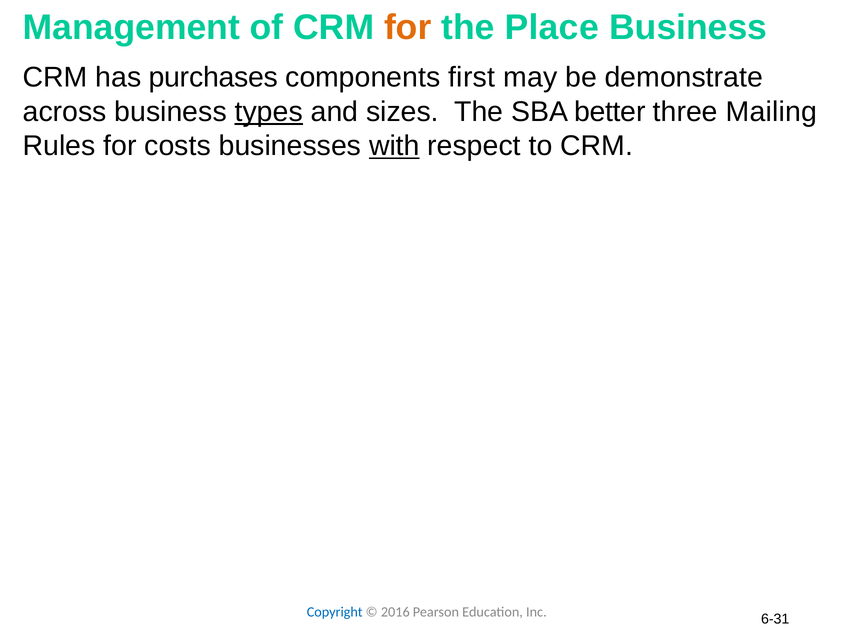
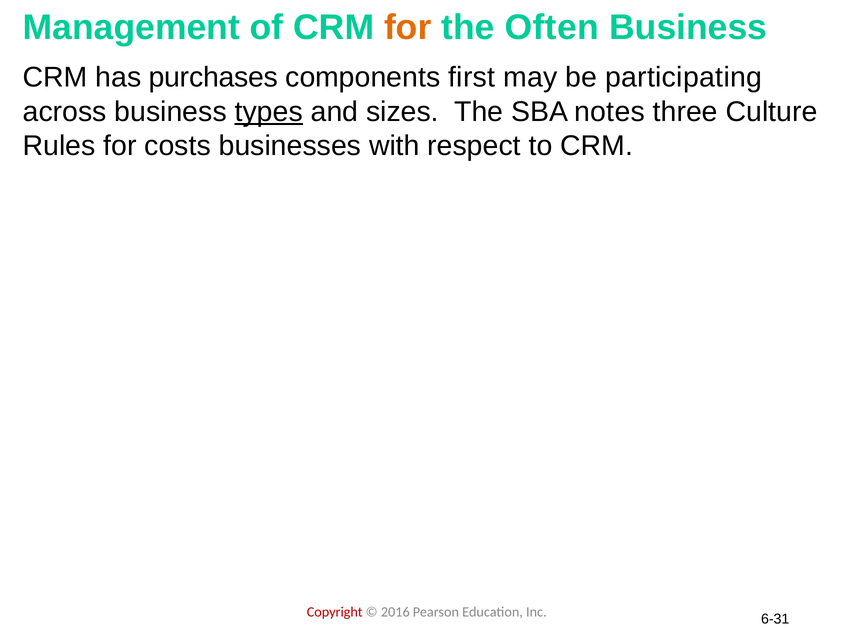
Place: Place -> Often
demonstrate: demonstrate -> participating
better: better -> notes
Mailing: Mailing -> Culture
with underline: present -> none
Copyright colour: blue -> red
